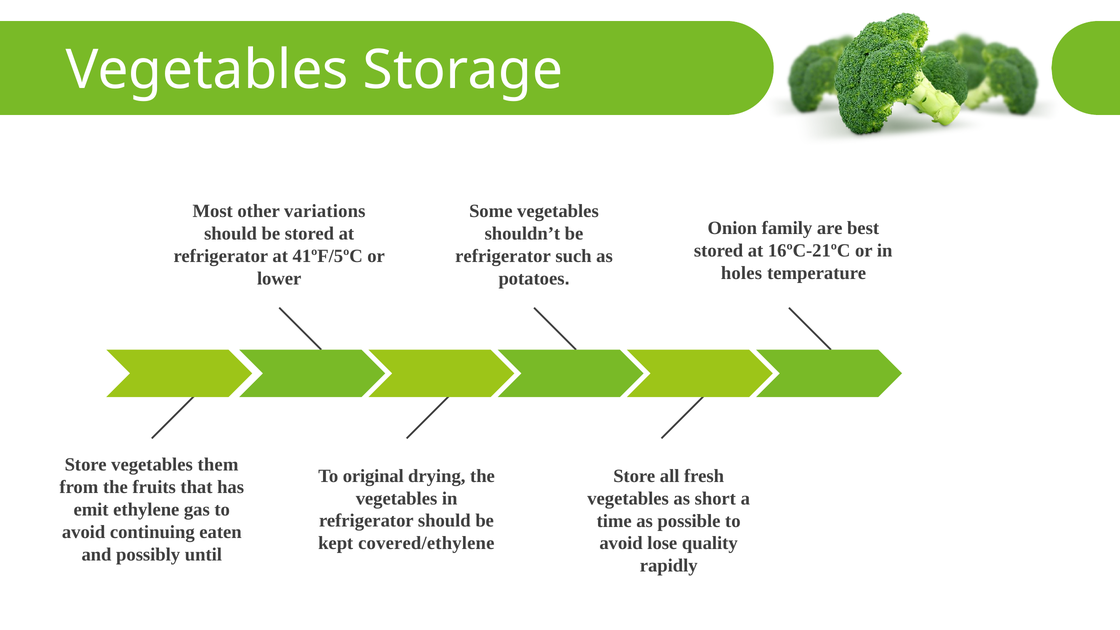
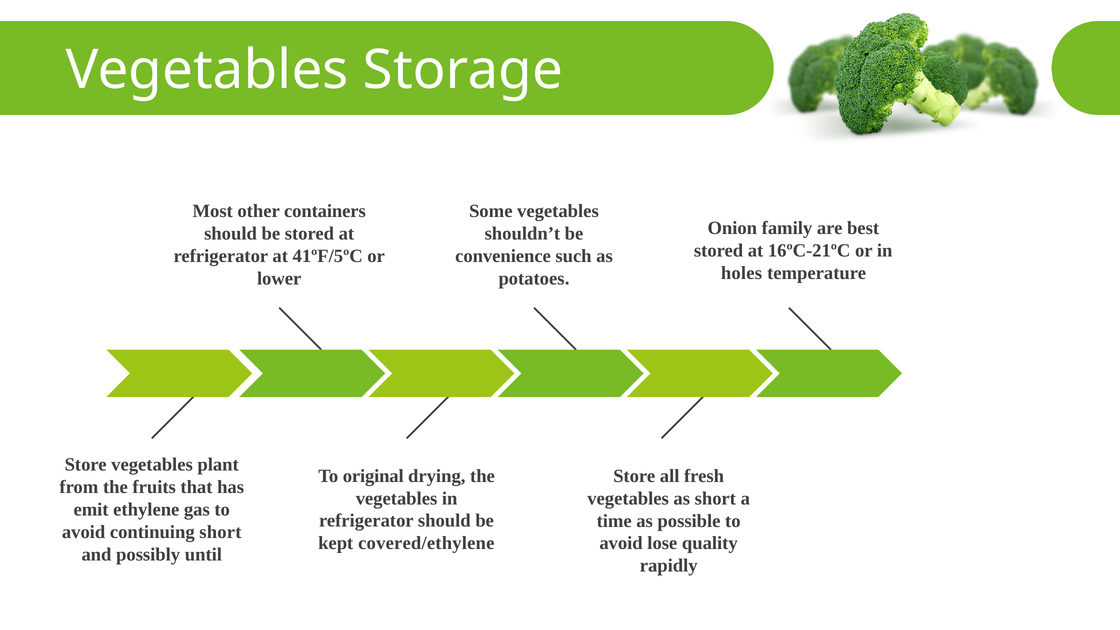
variations: variations -> containers
refrigerator at (503, 256): refrigerator -> convenience
them: them -> plant
continuing eaten: eaten -> short
